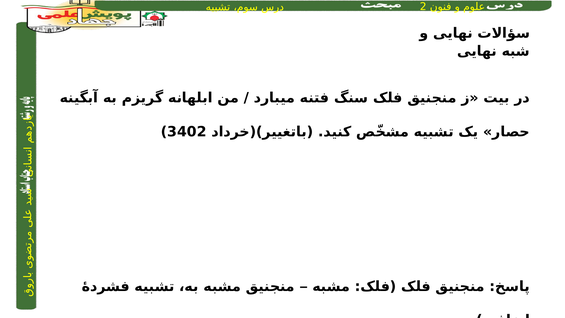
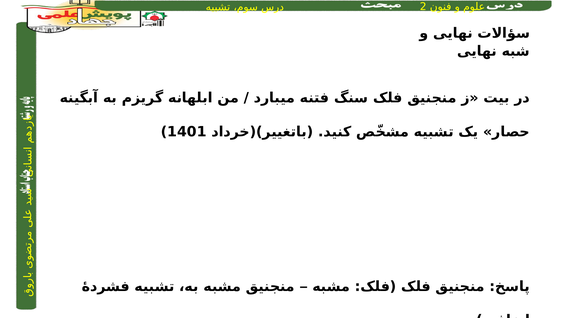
3402: 3402 -> 1401
